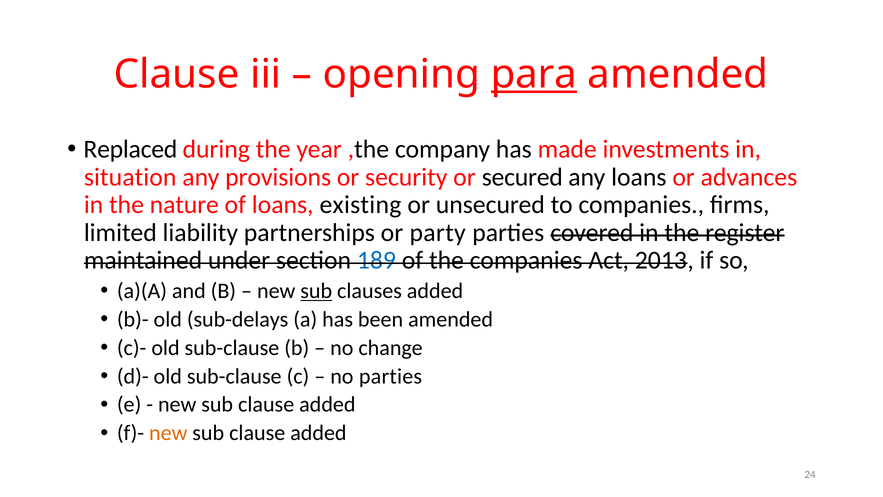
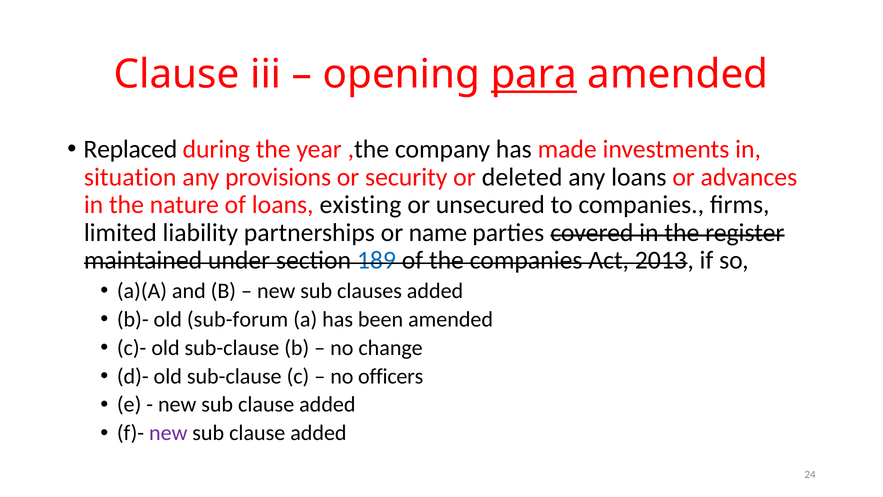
secured: secured -> deleted
party: party -> name
sub at (316, 291) underline: present -> none
sub-delays: sub-delays -> sub-forum
no parties: parties -> officers
new at (168, 433) colour: orange -> purple
